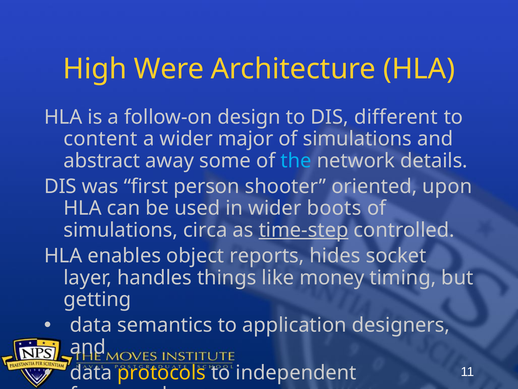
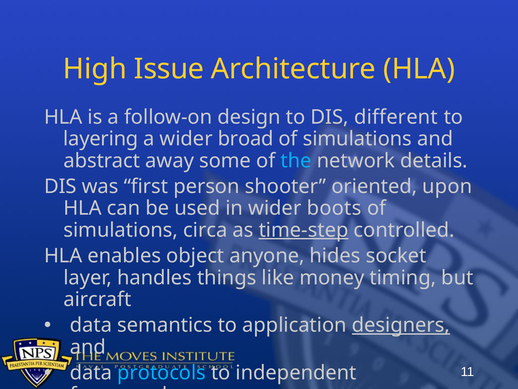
Were: Were -> Issue
content: content -> layering
major: major -> broad
reports: reports -> anyone
getting: getting -> aircraft
designers underline: none -> present
protocols colour: yellow -> light blue
